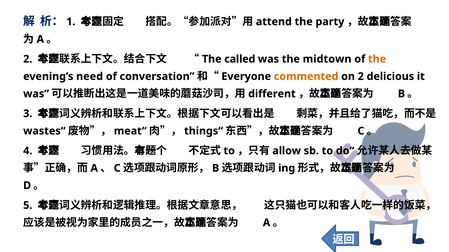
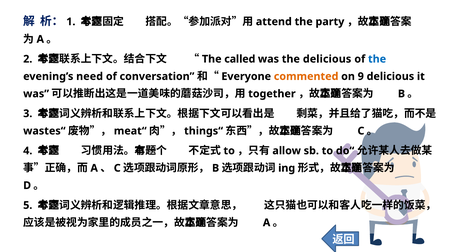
the midtown: midtown -> delicious
the at (377, 59) colour: orange -> blue
on 2: 2 -> 9
different: different -> together
